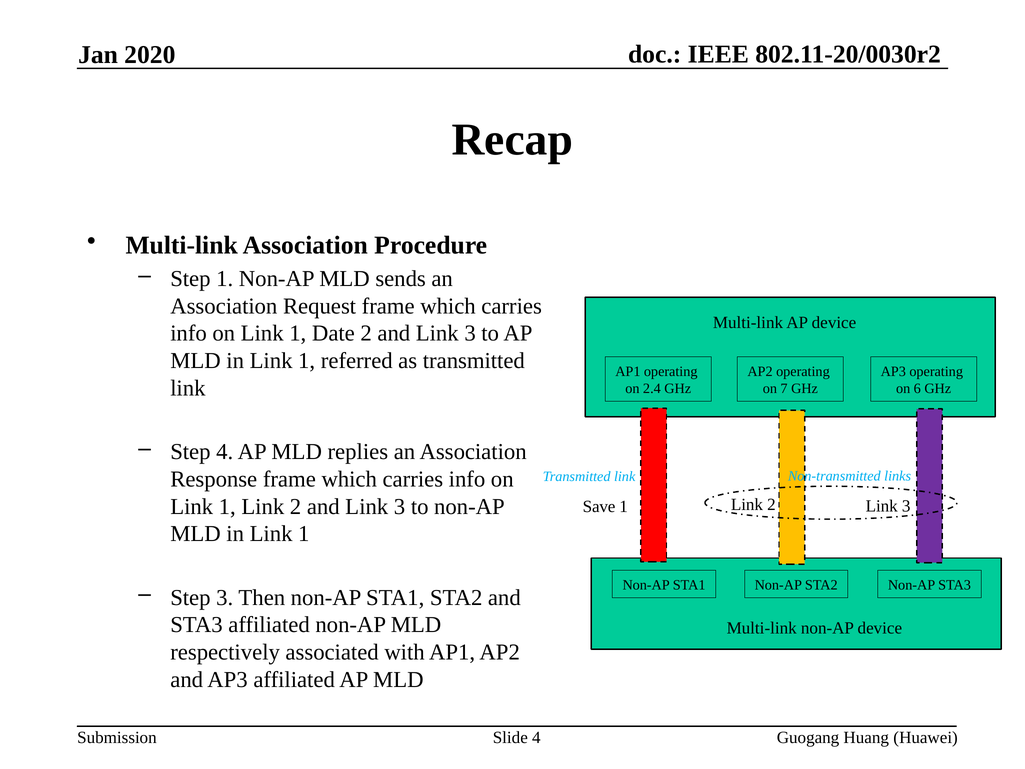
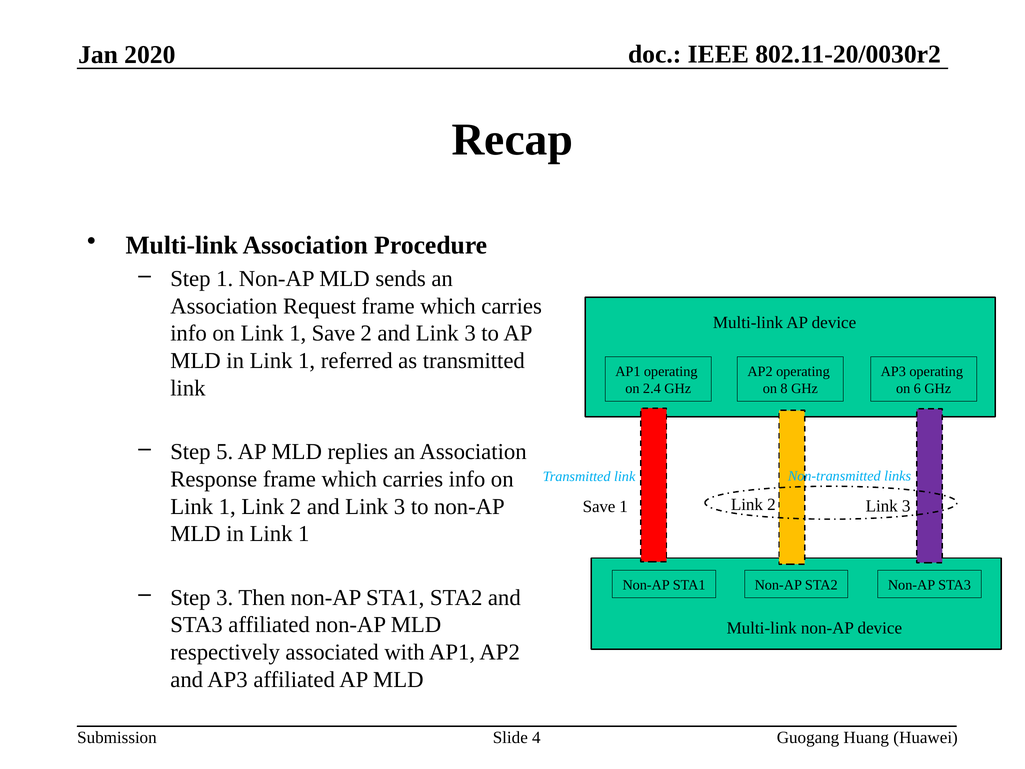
1 Date: Date -> Save
7: 7 -> 8
Step 4: 4 -> 5
